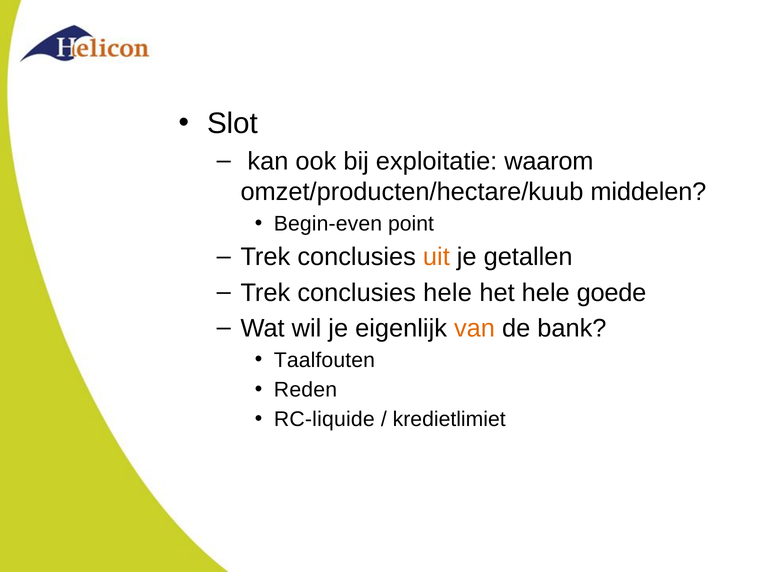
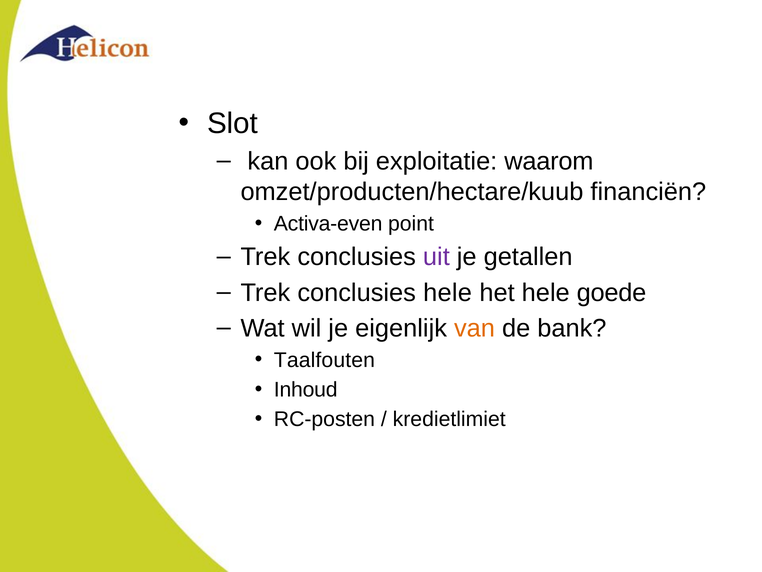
middelen: middelen -> financiën
Begin-even: Begin-even -> Activa-even
uit colour: orange -> purple
Reden: Reden -> Inhoud
RC-liquide: RC-liquide -> RC-posten
